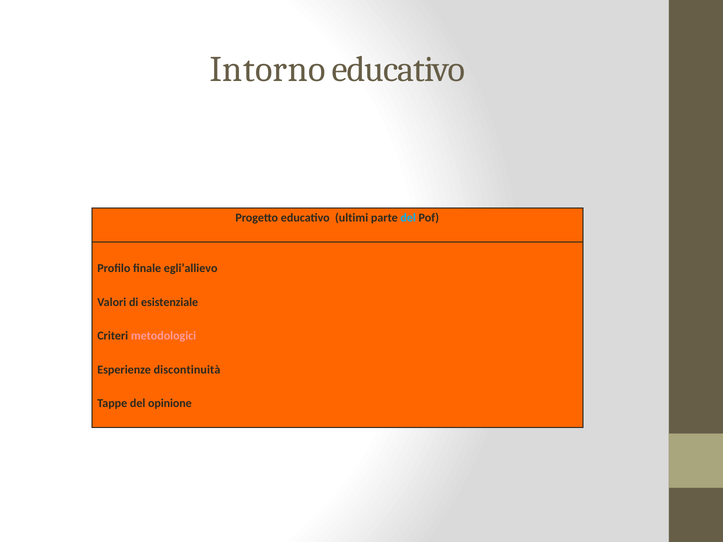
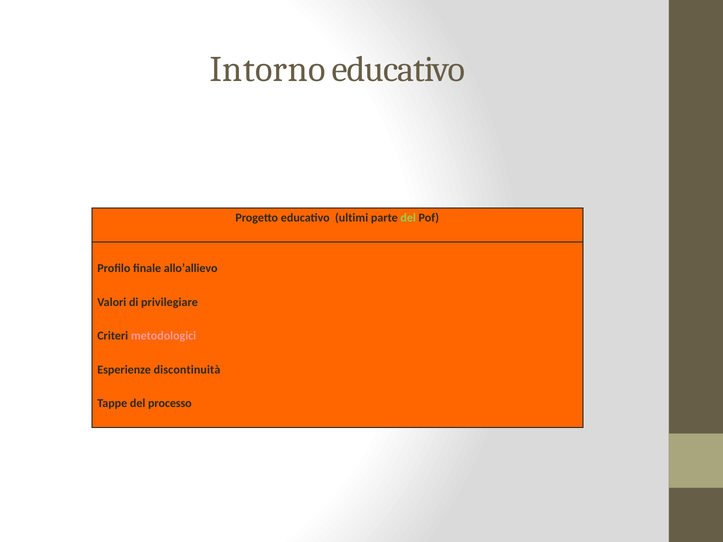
del at (408, 218) colour: light blue -> light green
egli’allievo: egli’allievo -> allo’allievo
esistenziale: esistenziale -> privilegiare
opinione: opinione -> processo
